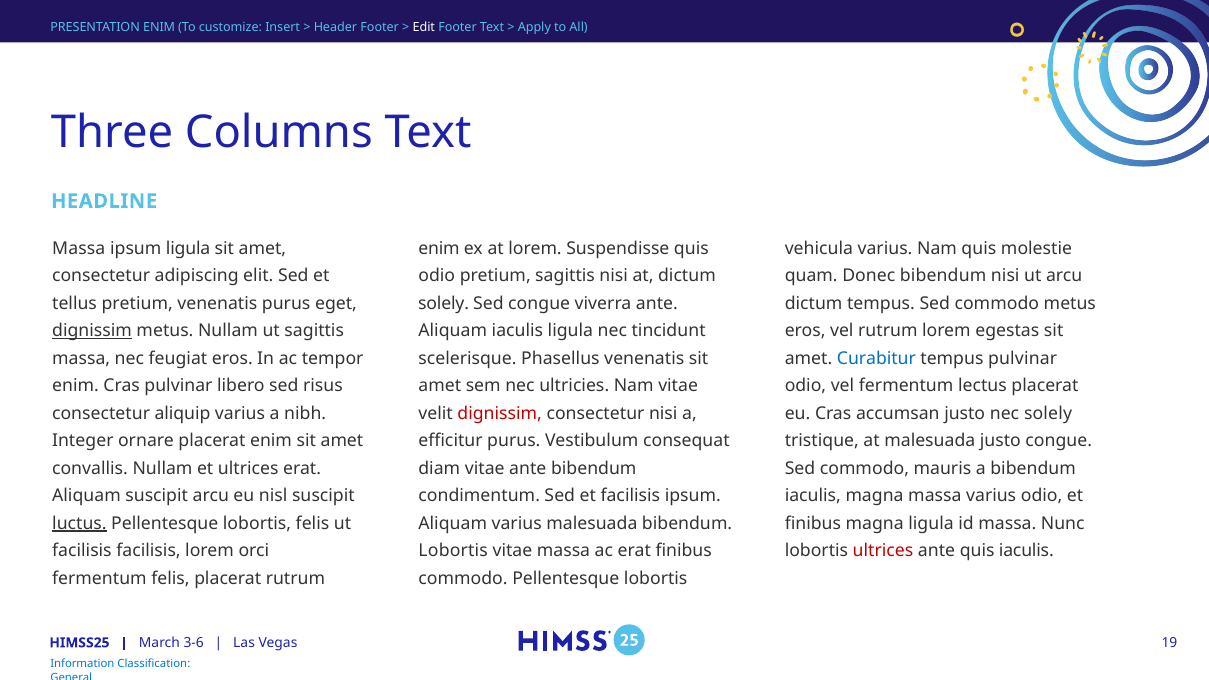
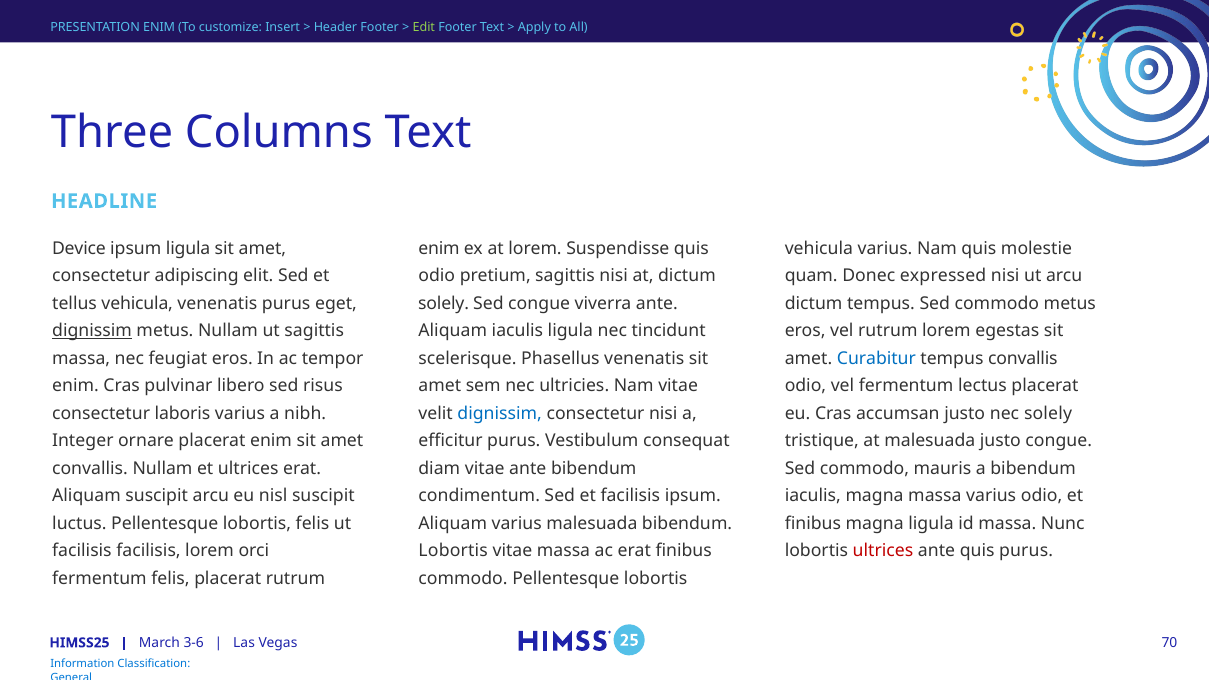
Edit colour: white -> light green
Massa at (79, 249): Massa -> Device
Donec bibendum: bibendum -> expressed
tellus pretium: pretium -> vehicula
tempus pulvinar: pulvinar -> convallis
aliquip: aliquip -> laboris
dignissim at (500, 414) colour: red -> blue
luctus underline: present -> none
quis iaculis: iaculis -> purus
19: 19 -> 70
